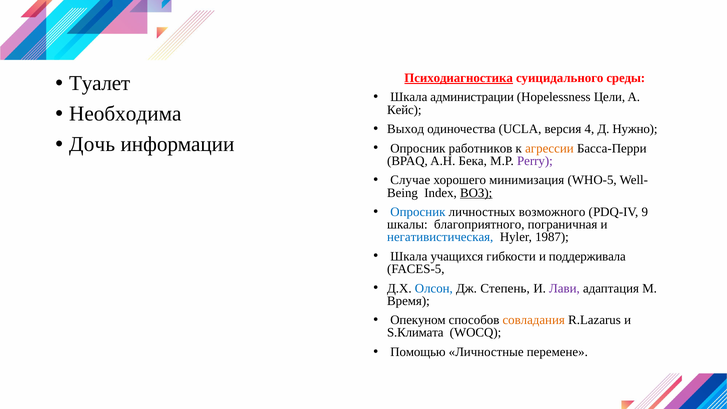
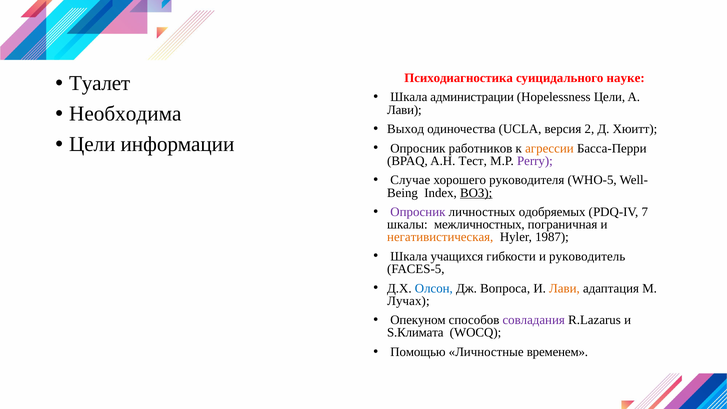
Психодиагностика underline: present -> none
среды: среды -> науке
Кейс at (404, 110): Кейс -> Лави
4: 4 -> 2
Нужно: Нужно -> Хюитт
Дочь at (92, 144): Дочь -> Цели
Бека: Бека -> Тест
минимизация: минимизация -> руководителя
Опросник at (418, 212) colour: blue -> purple
возможного: возможного -> одобряемых
9: 9 -> 7
благоприятного: благоприятного -> межличностных
негативистическая colour: blue -> orange
поддерживала: поддерживала -> руководитель
Степень: Степень -> Вопроса
Лави at (564, 288) colour: purple -> orange
Время: Время -> Лучах
совладания colour: orange -> purple
перемене: перемене -> временем
